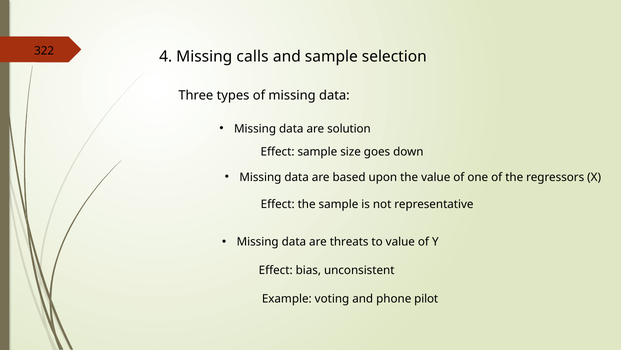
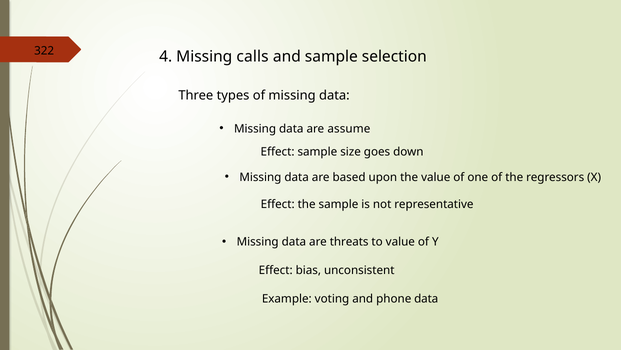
solution: solution -> assume
phone pilot: pilot -> data
